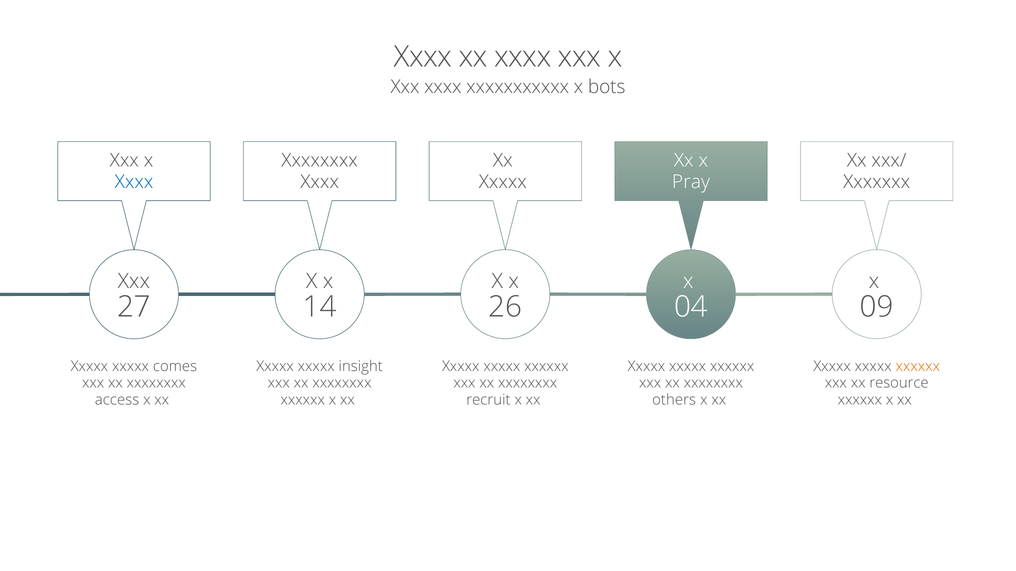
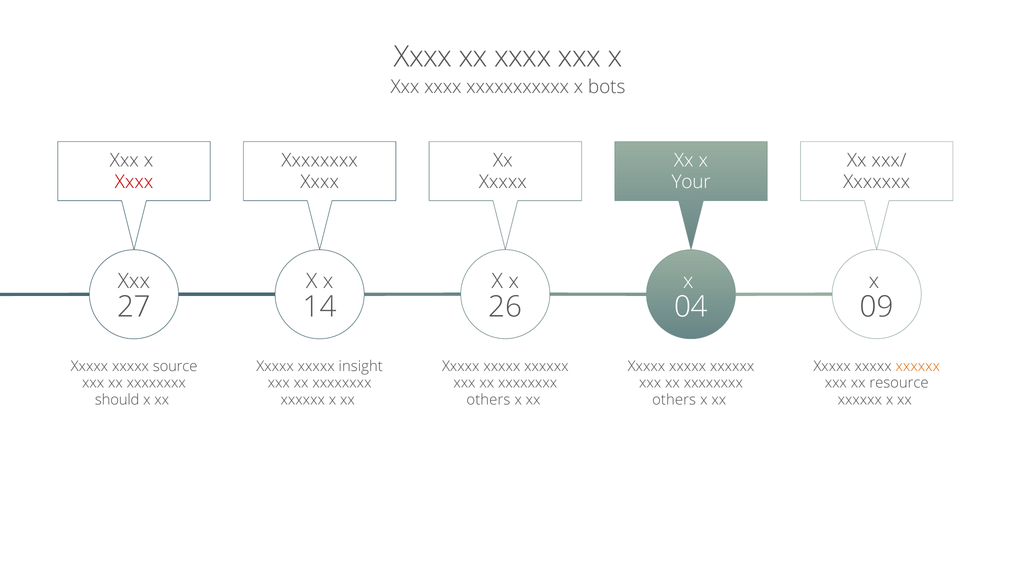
Xxxx at (134, 182) colour: blue -> red
Pray: Pray -> Your
comes: comes -> source
access: access -> should
recruit at (488, 400): recruit -> others
